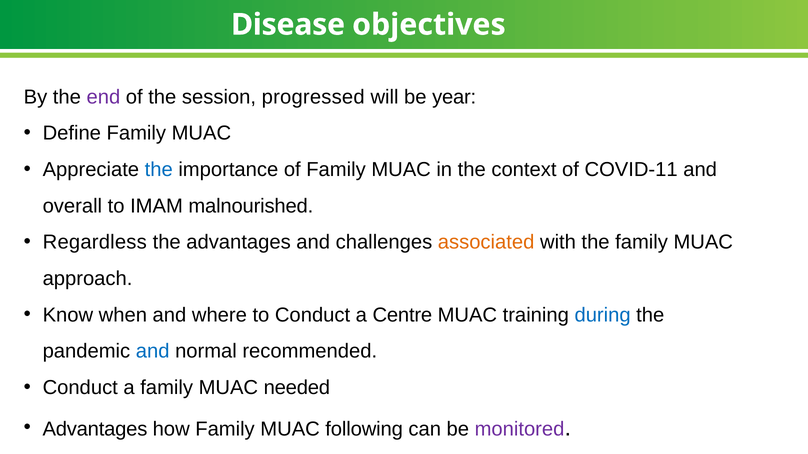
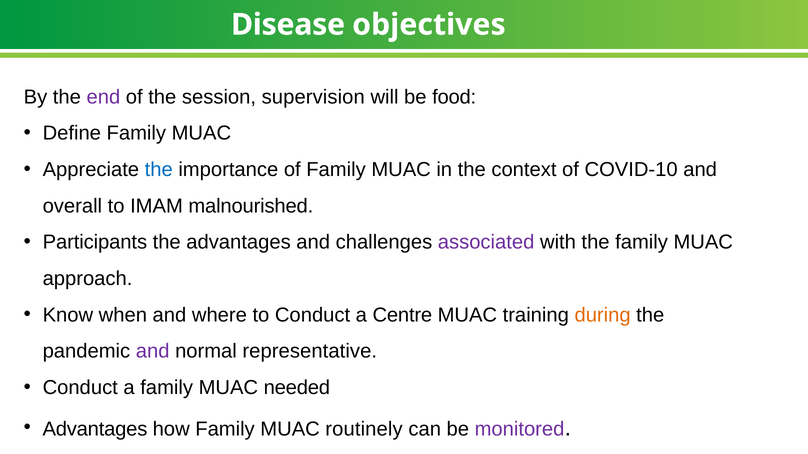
progressed: progressed -> supervision
year: year -> food
COVID-11: COVID-11 -> COVID-10
Regardless: Regardless -> Participants
associated colour: orange -> purple
during colour: blue -> orange
and at (153, 352) colour: blue -> purple
recommended: recommended -> representative
following: following -> routinely
